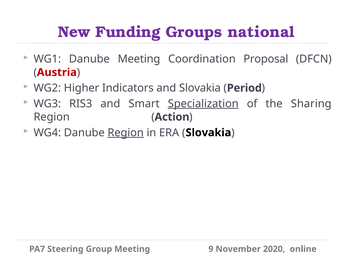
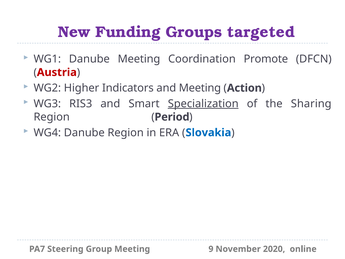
national: national -> targeted
Proposal: Proposal -> Promote
and Slovakia: Slovakia -> Meeting
Period: Period -> Action
Action: Action -> Period
Region at (126, 132) underline: present -> none
Slovakia at (208, 132) colour: black -> blue
